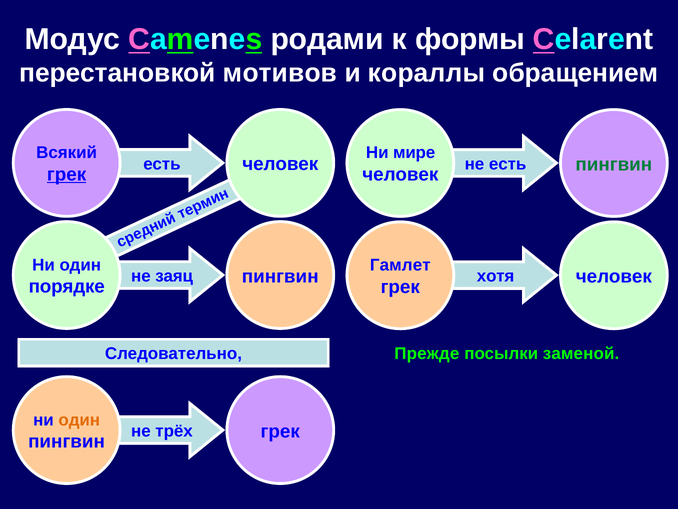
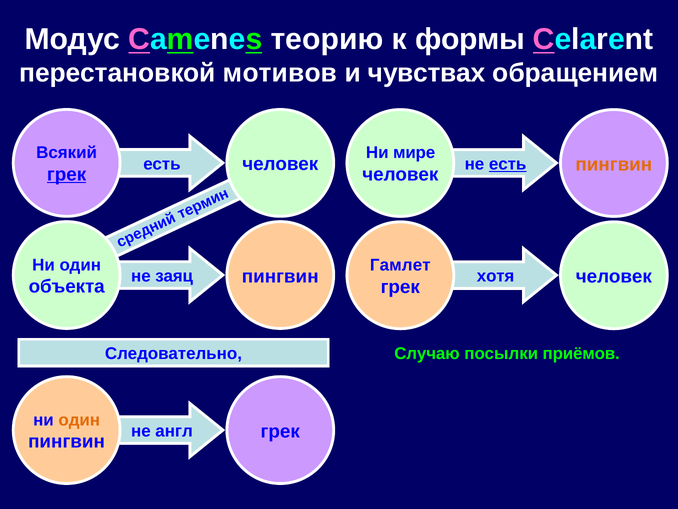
родами: родами -> теорию
кораллы: кораллы -> чувствах
пингвин at (614, 164) colour: green -> orange
есть at (508, 164) underline: none -> present
порядке: порядке -> объекта
Прежде: Прежде -> Случаю
заменой: заменой -> приёмов
трёх: трёх -> англ
